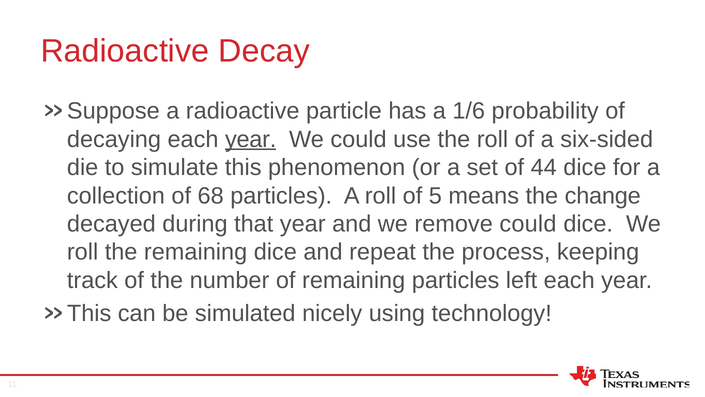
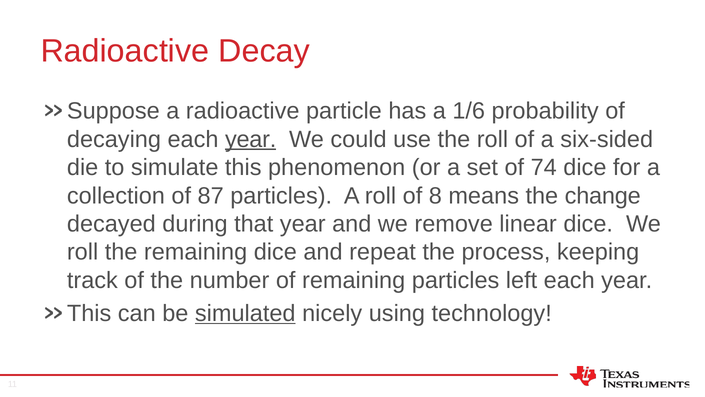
44: 44 -> 74
68: 68 -> 87
5: 5 -> 8
remove could: could -> linear
simulated underline: none -> present
